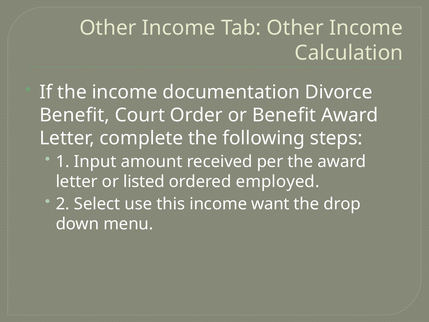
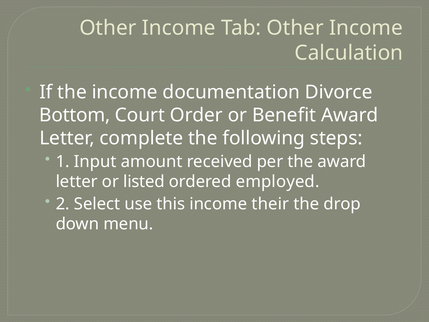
Benefit at (75, 115): Benefit -> Bottom
want: want -> their
